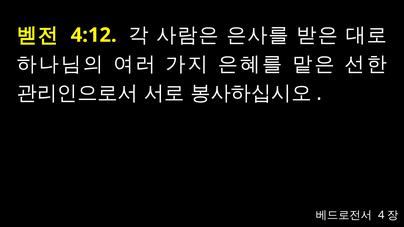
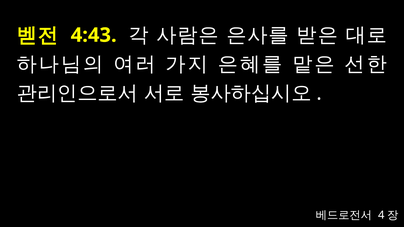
4:12: 4:12 -> 4:43
